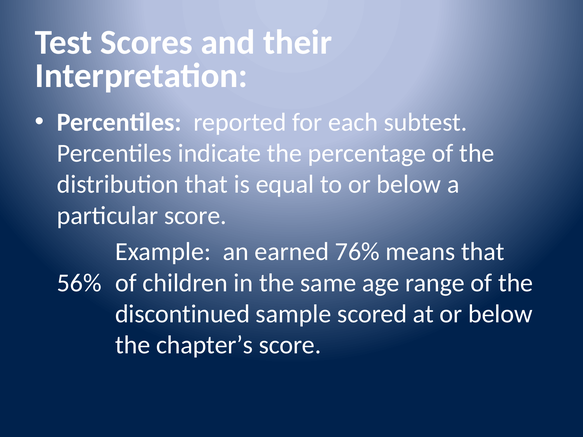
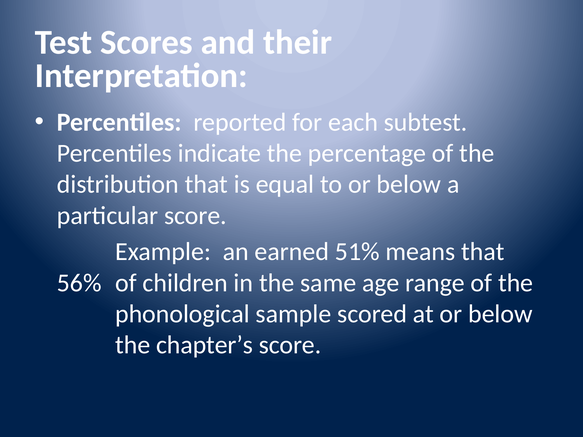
76%: 76% -> 51%
discontinued: discontinued -> phonological
